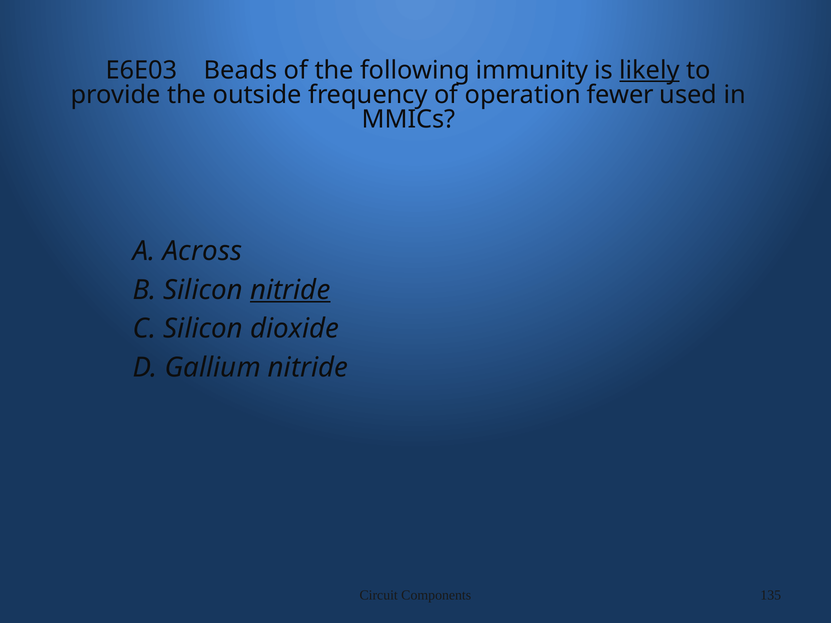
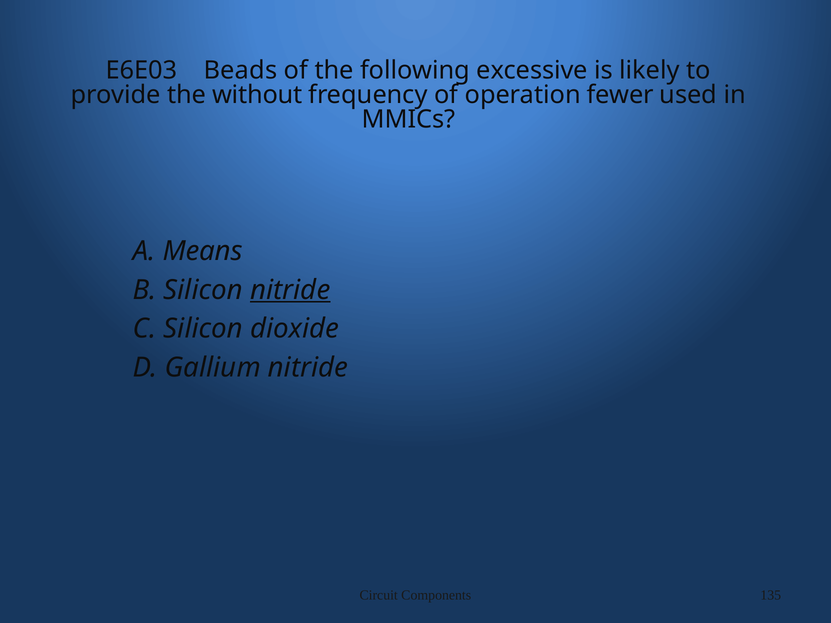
immunity: immunity -> excessive
likely underline: present -> none
outside: outside -> without
Across: Across -> Means
